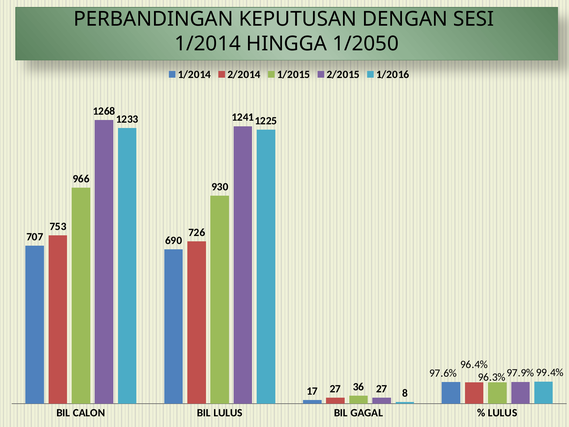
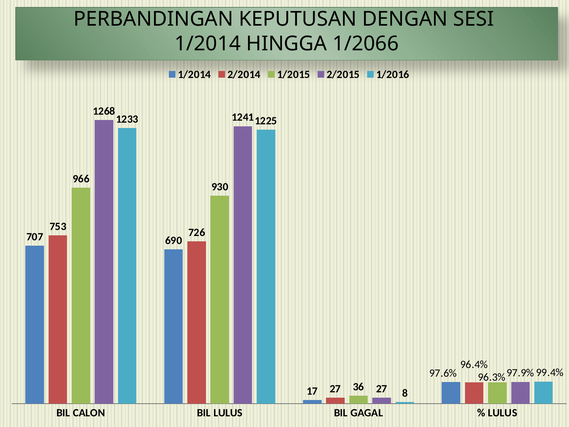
1/2050: 1/2050 -> 1/2066
